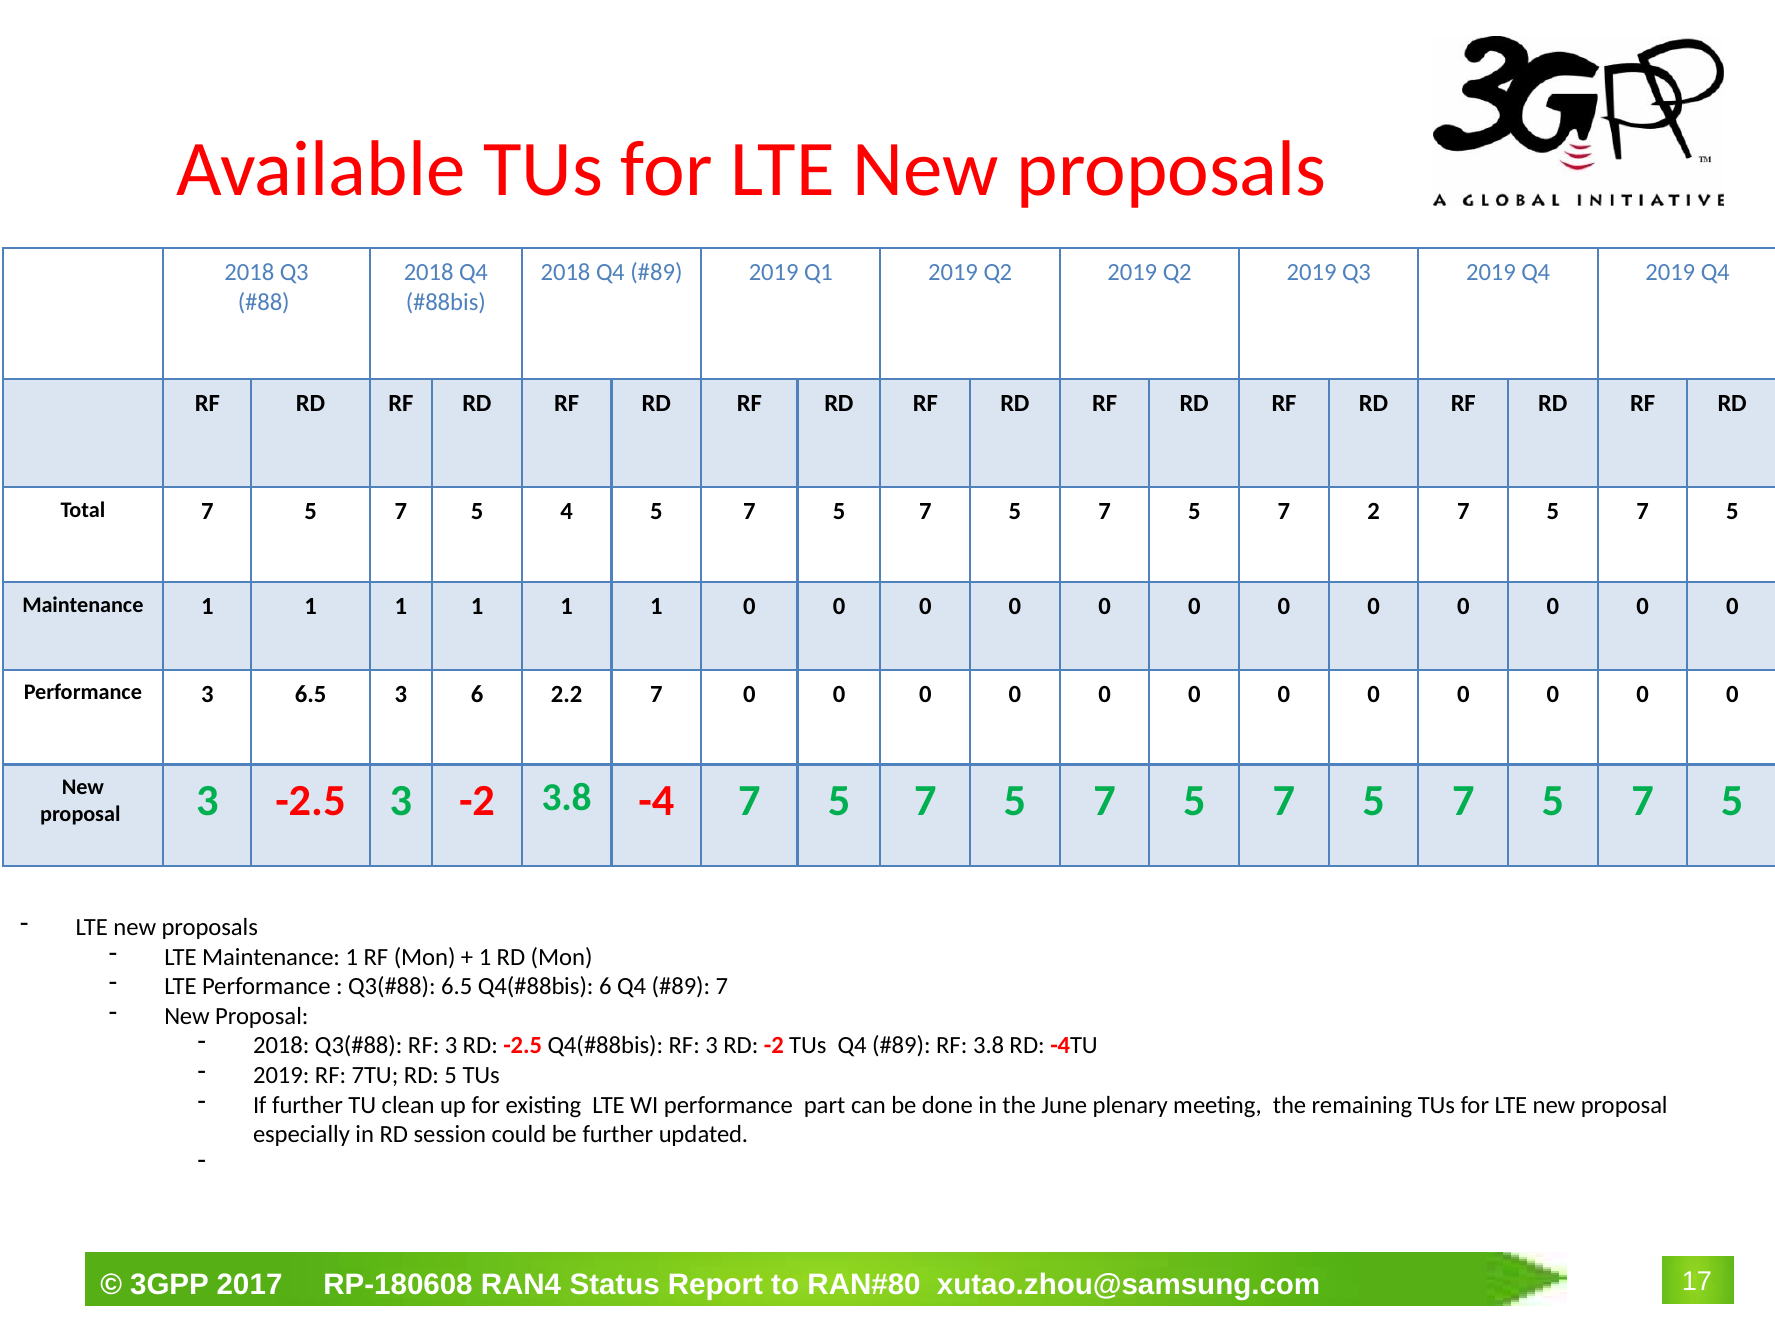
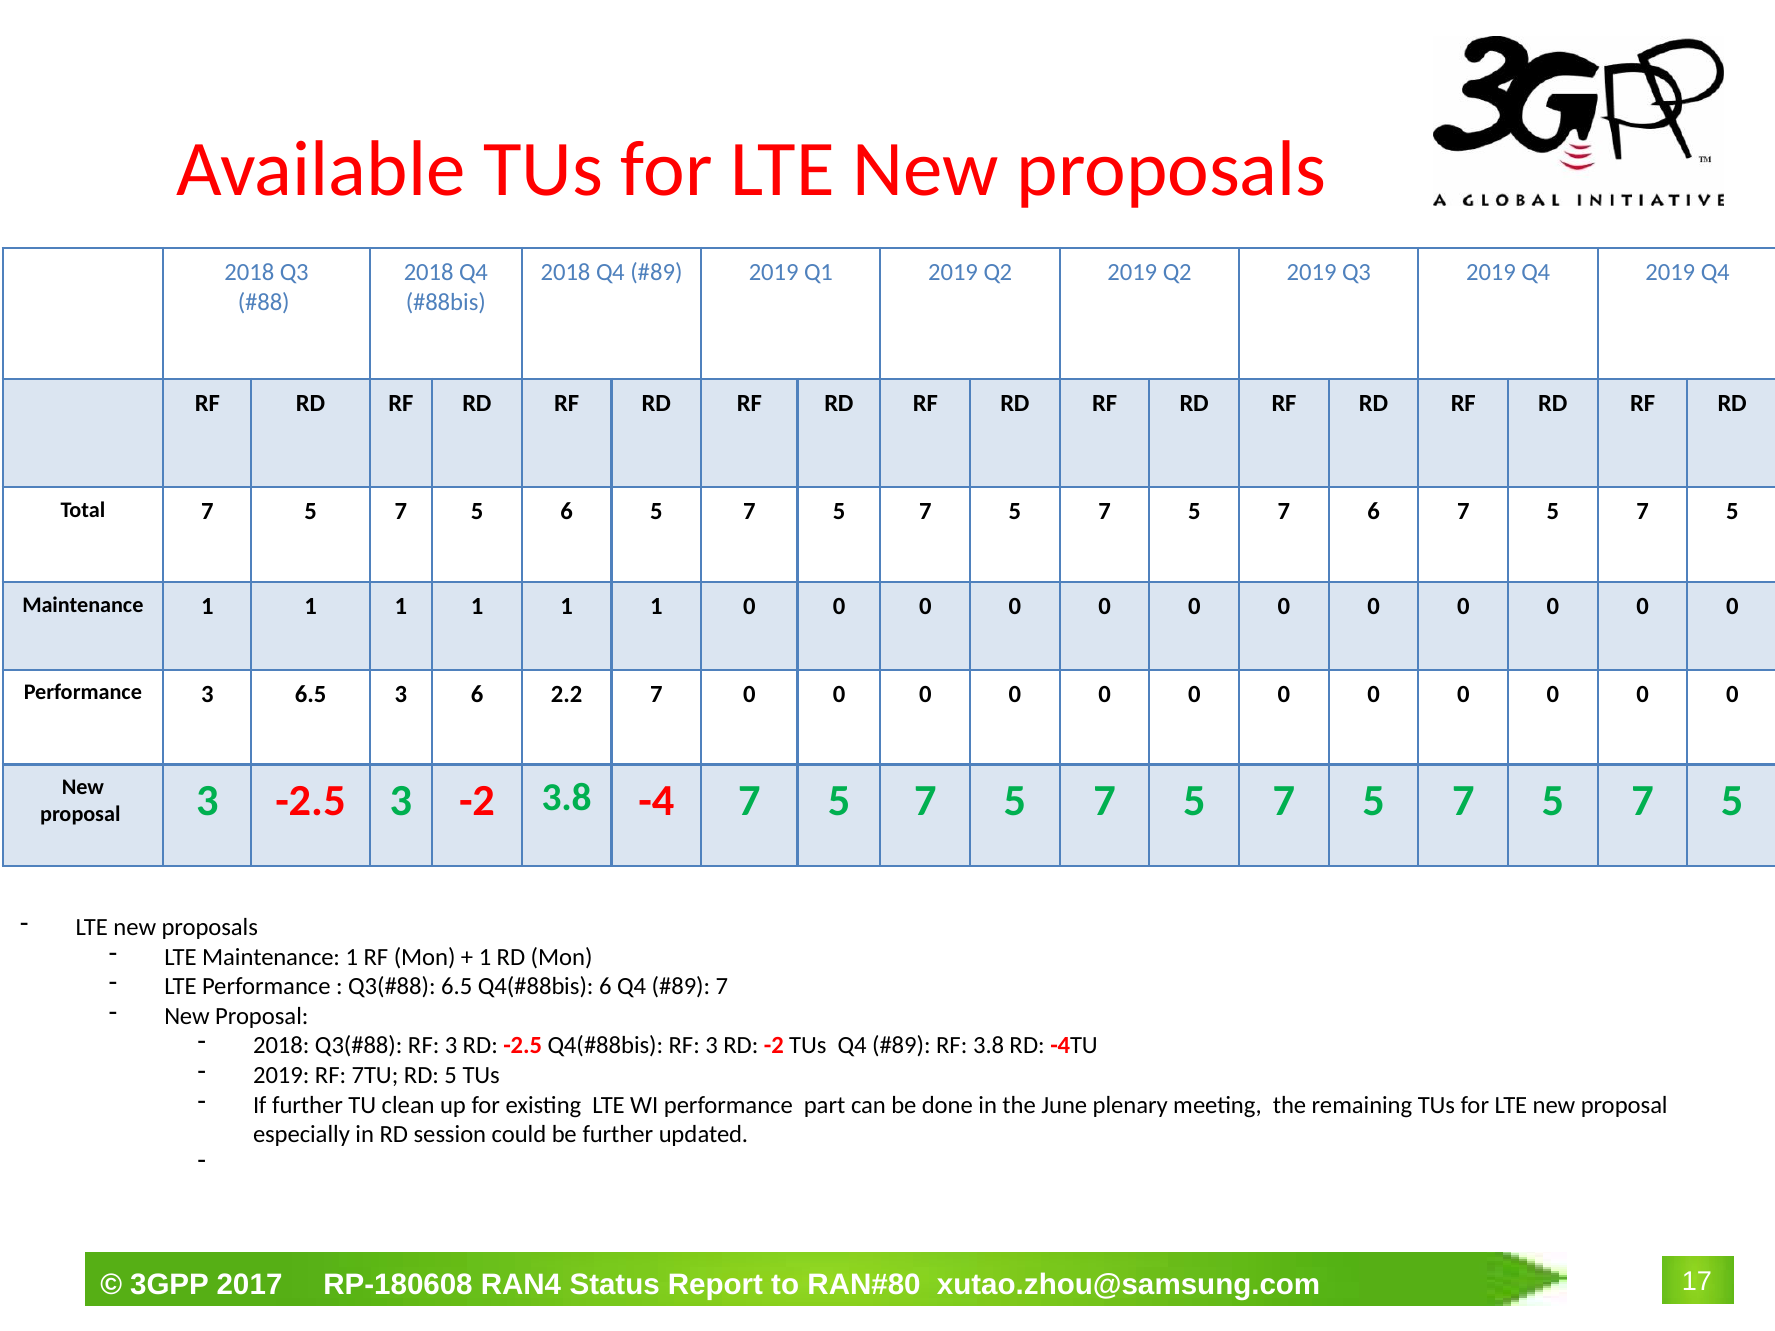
5 4: 4 -> 6
7 2: 2 -> 6
